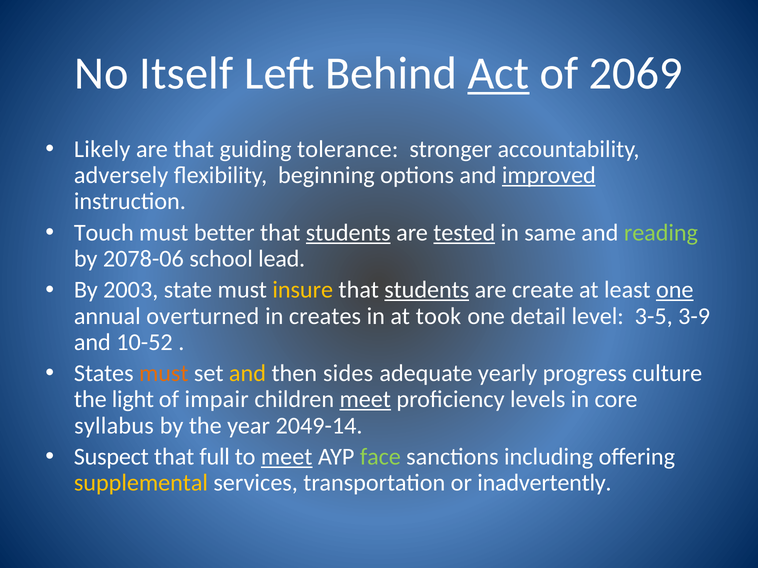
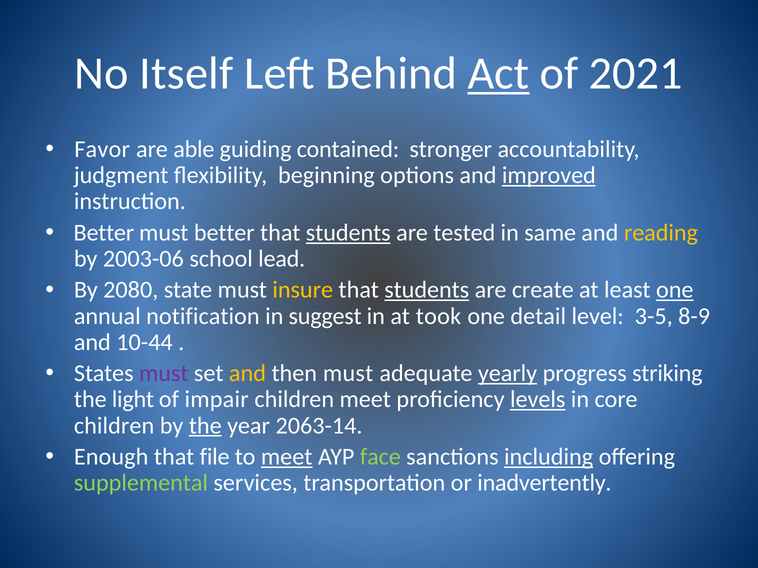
2069: 2069 -> 2021
Likely: Likely -> Favor
are that: that -> able
tolerance: tolerance -> contained
adversely: adversely -> judgment
Touch at (104, 233): Touch -> Better
tested underline: present -> none
reading colour: light green -> yellow
2078-06: 2078-06 -> 2003-06
2003: 2003 -> 2080
overturned: overturned -> notification
creates: creates -> suggest
3-9: 3-9 -> 8-9
10-52: 10-52 -> 10-44
must at (164, 374) colour: orange -> purple
then sides: sides -> must
yearly underline: none -> present
culture: culture -> striking
meet at (365, 400) underline: present -> none
levels underline: none -> present
syllabus at (114, 426): syllabus -> children
the at (205, 426) underline: none -> present
2049-14: 2049-14 -> 2063-14
Suspect: Suspect -> Enough
full: full -> file
including underline: none -> present
supplemental colour: yellow -> light green
